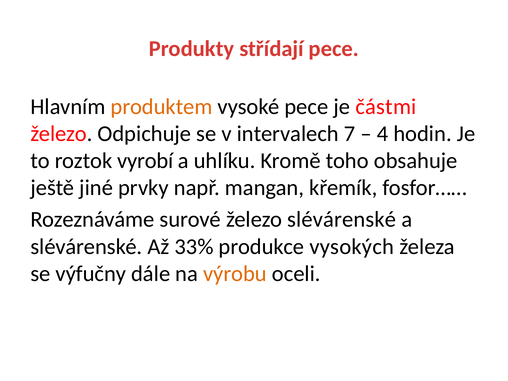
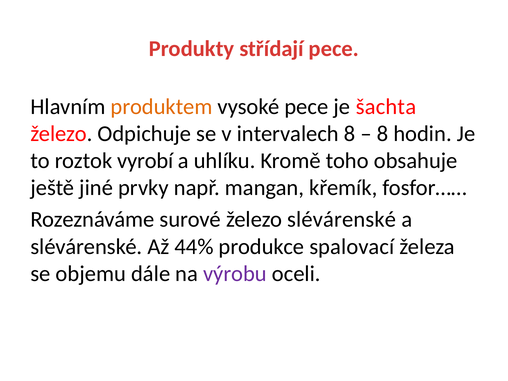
částmi: částmi -> šachta
intervalech 7: 7 -> 8
4 at (382, 134): 4 -> 8
33%: 33% -> 44%
vysokých: vysokých -> spalovací
výfučny: výfučny -> objemu
výrobu colour: orange -> purple
